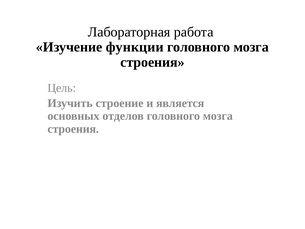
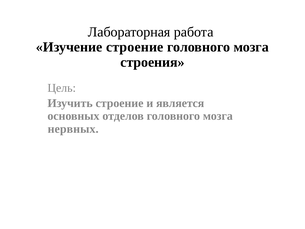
Изучение функции: функции -> строение
строения at (73, 129): строения -> нервных
